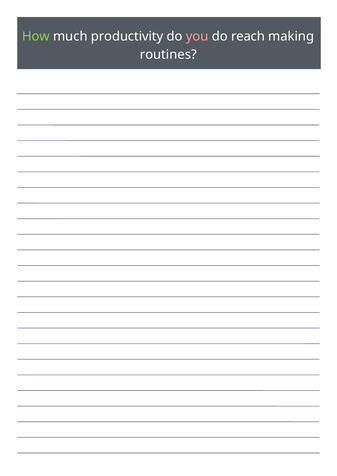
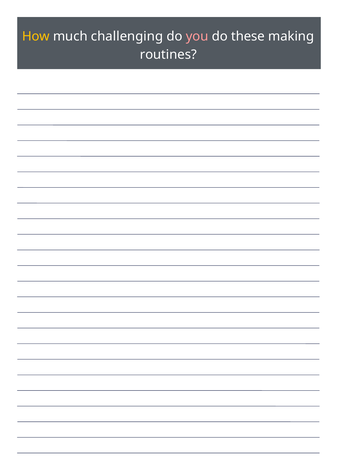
How colour: light green -> yellow
productivity: productivity -> challenging
reach: reach -> these
